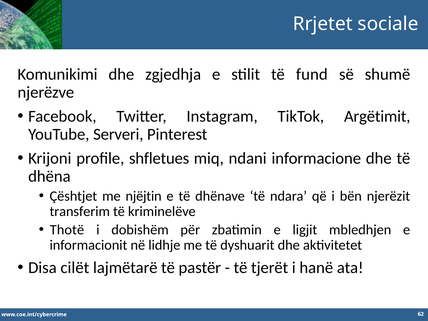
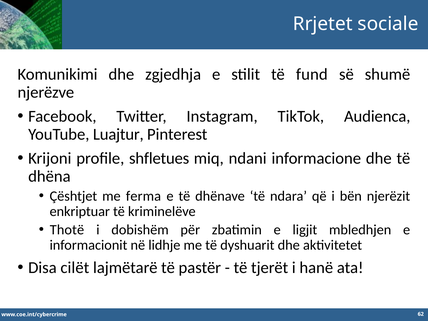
Argëtimit: Argëtimit -> Audienca
Serveri: Serveri -> Luajtur
njëjtin: njëjtin -> ferma
transferim: transferim -> enkriptuar
